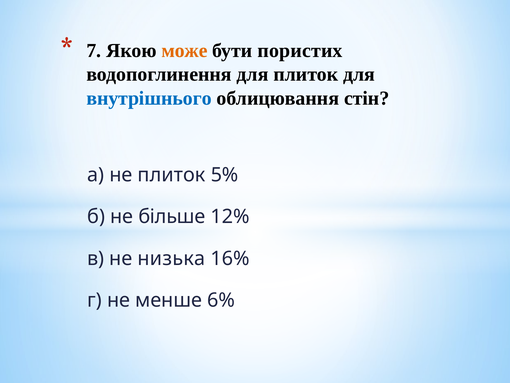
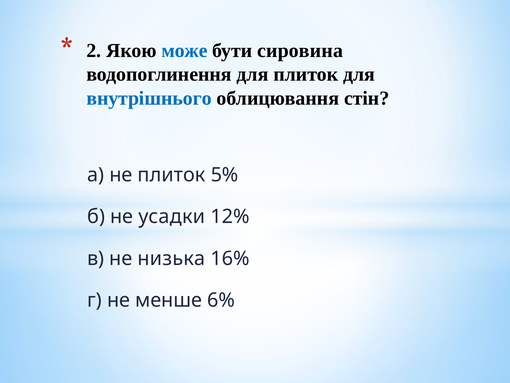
7: 7 -> 2
може colour: orange -> blue
пористих: пористих -> сировина
більше: більше -> усадки
